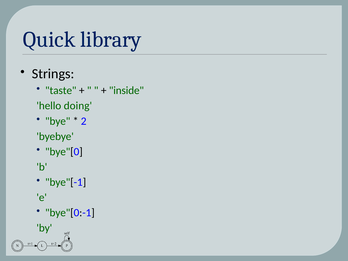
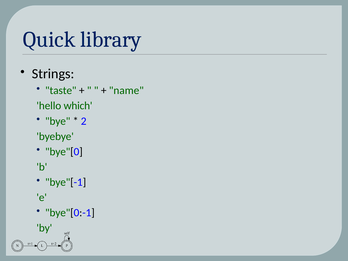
inside: inside -> name
doing: doing -> which
